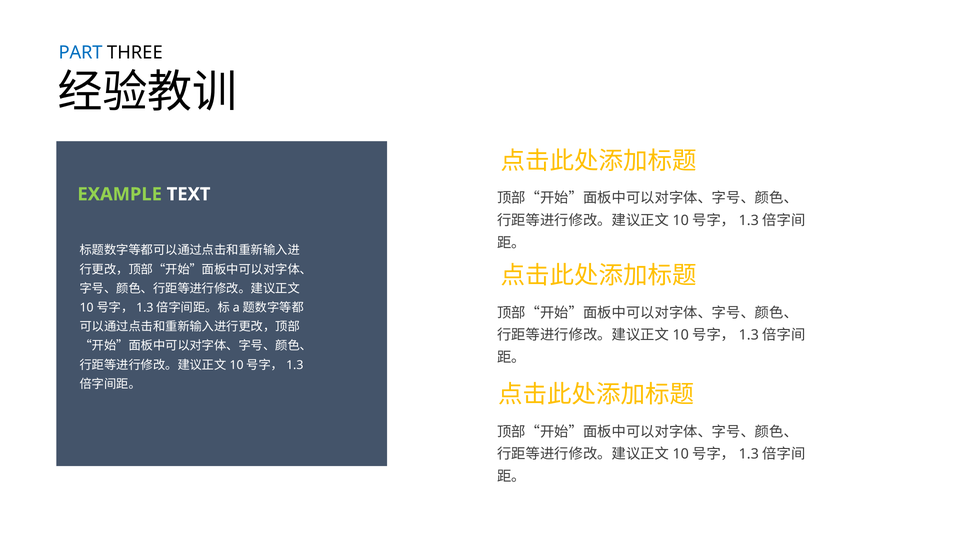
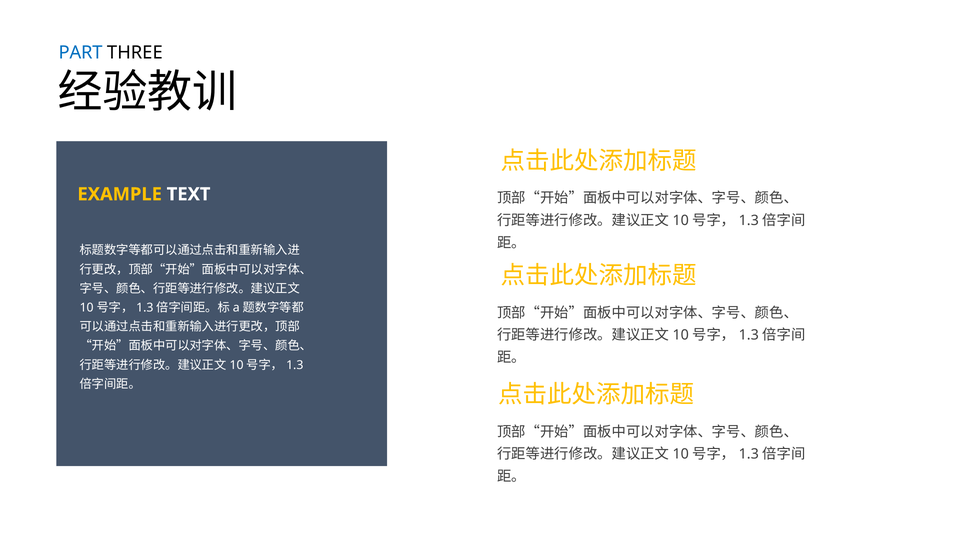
EXAMPLE colour: light green -> yellow
